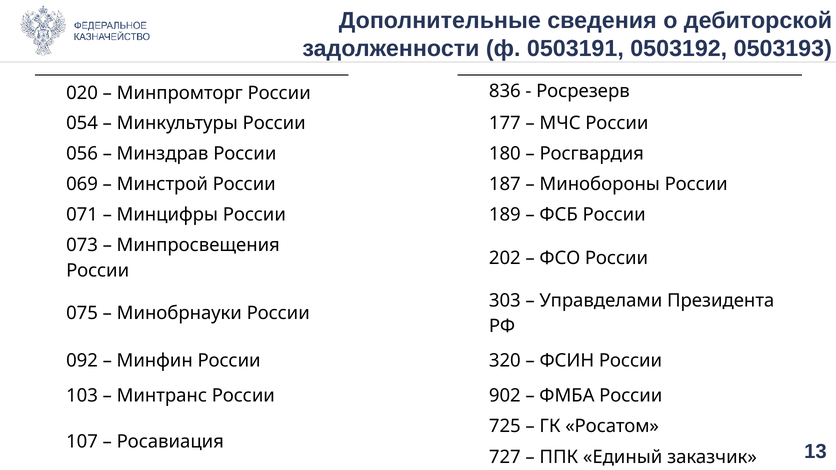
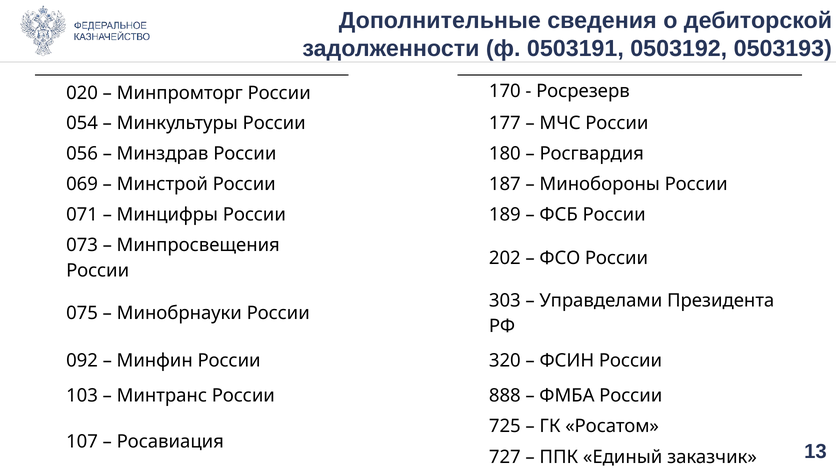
836: 836 -> 170
902: 902 -> 888
